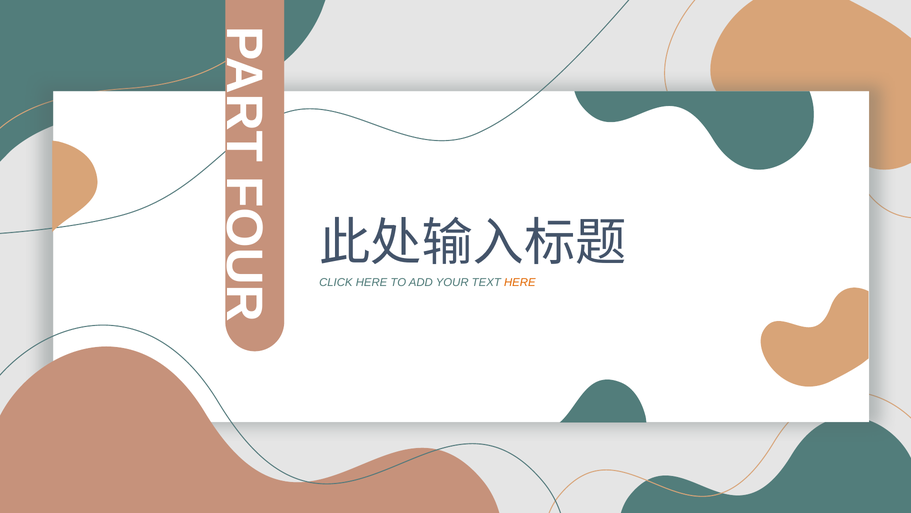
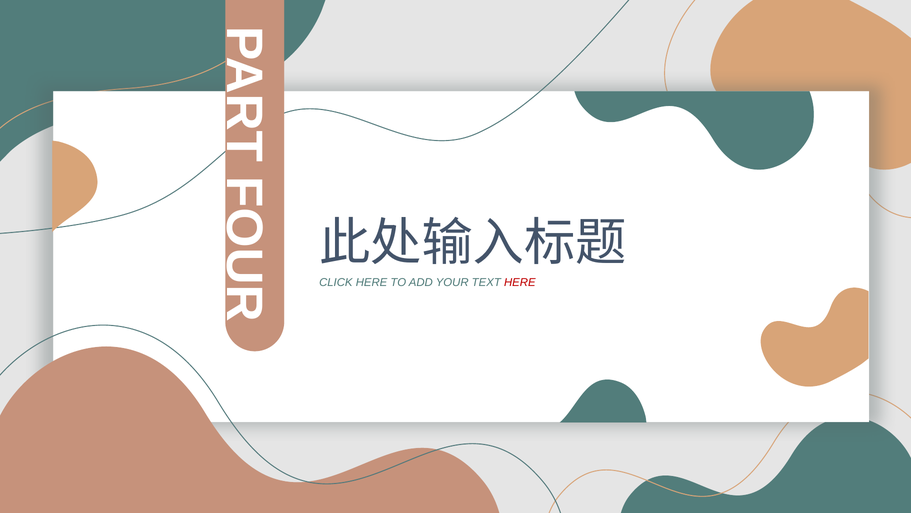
HERE at (520, 282) colour: orange -> red
